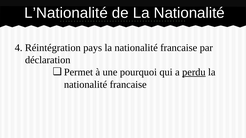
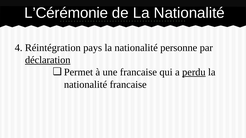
L’Nationalité: L’Nationalité -> L’Cérémonie
francaise at (179, 48): francaise -> personne
déclaration underline: none -> present
une pourquoi: pourquoi -> francaise
